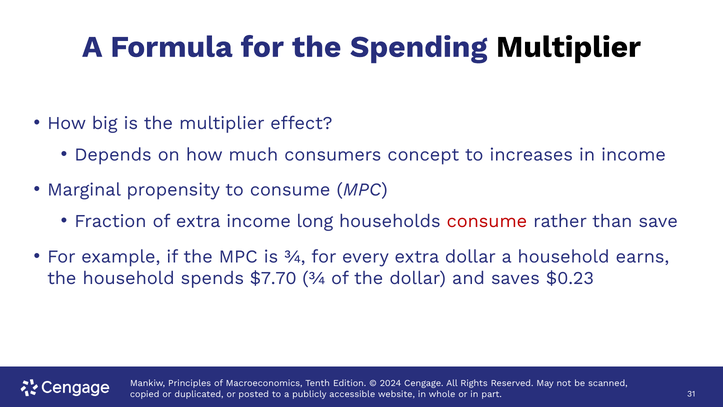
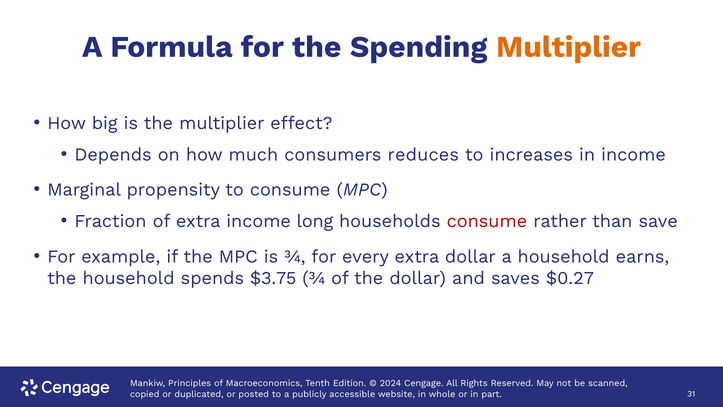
Multiplier at (568, 47) colour: black -> orange
concept: concept -> reduces
$7.70: $7.70 -> $3.75
$0.23: $0.23 -> $0.27
